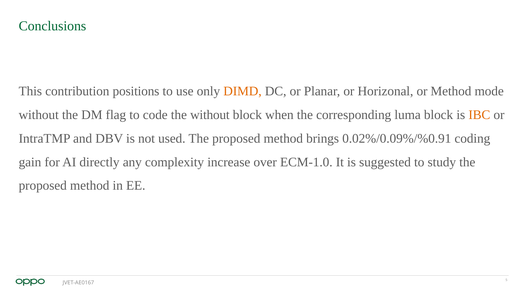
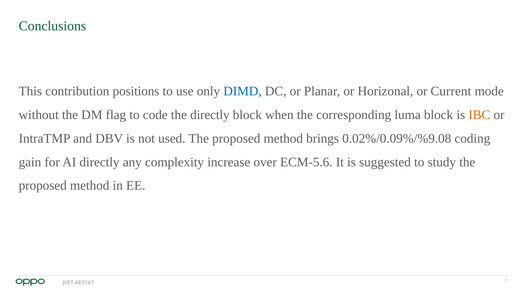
DIMD colour: orange -> blue
or Method: Method -> Current
the without: without -> directly
0.02%/0.09%/%0.91: 0.02%/0.09%/%0.91 -> 0.02%/0.09%/%9.08
ECM-1.0: ECM-1.0 -> ECM-5.6
